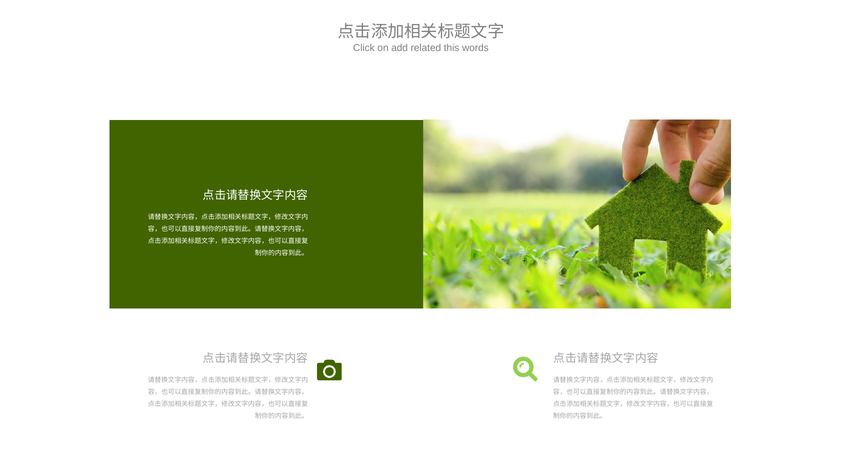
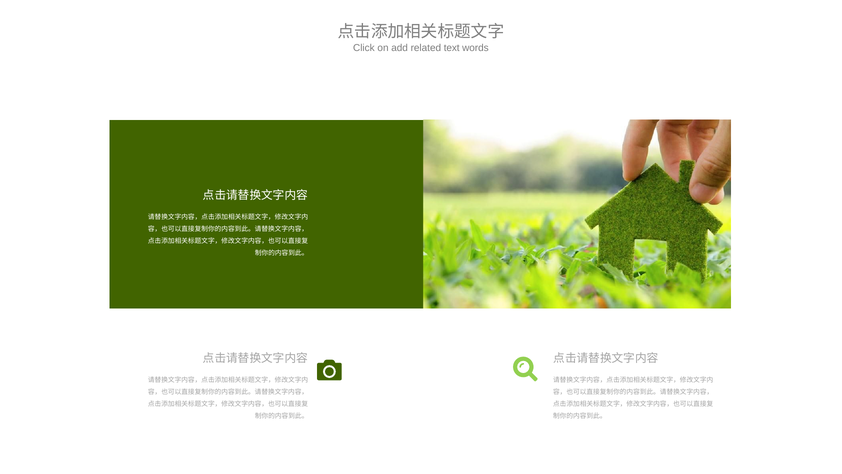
this: this -> text
